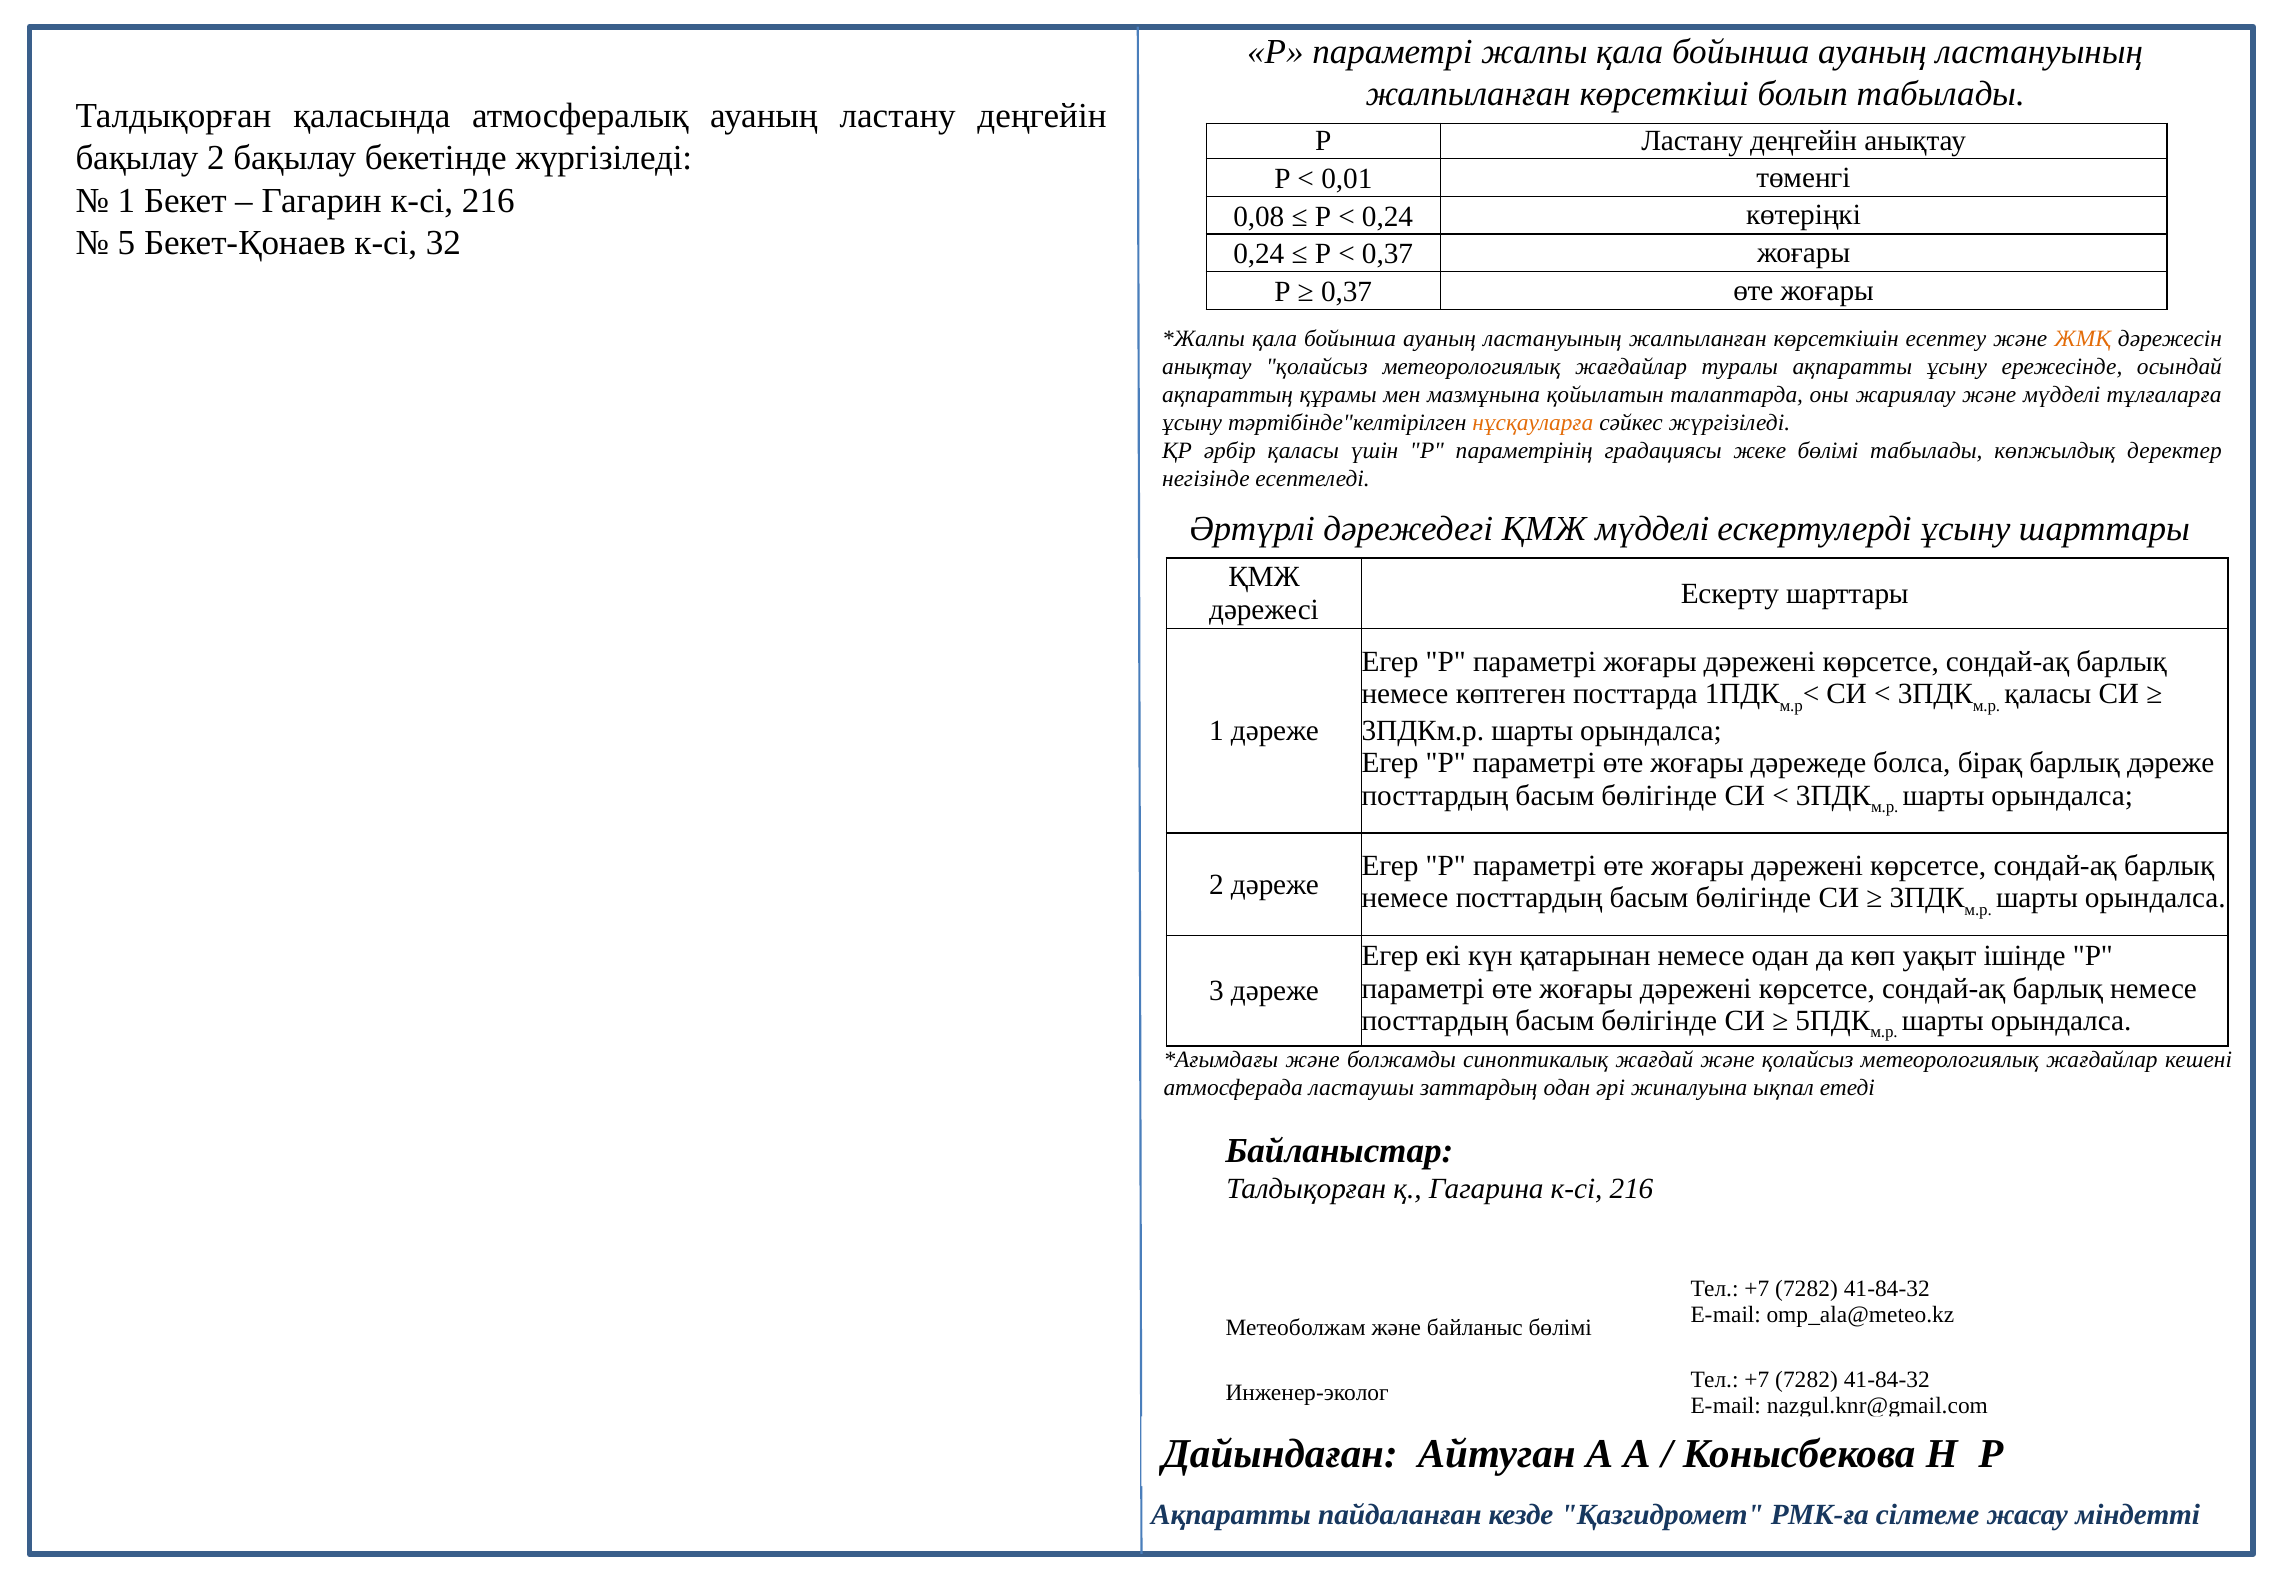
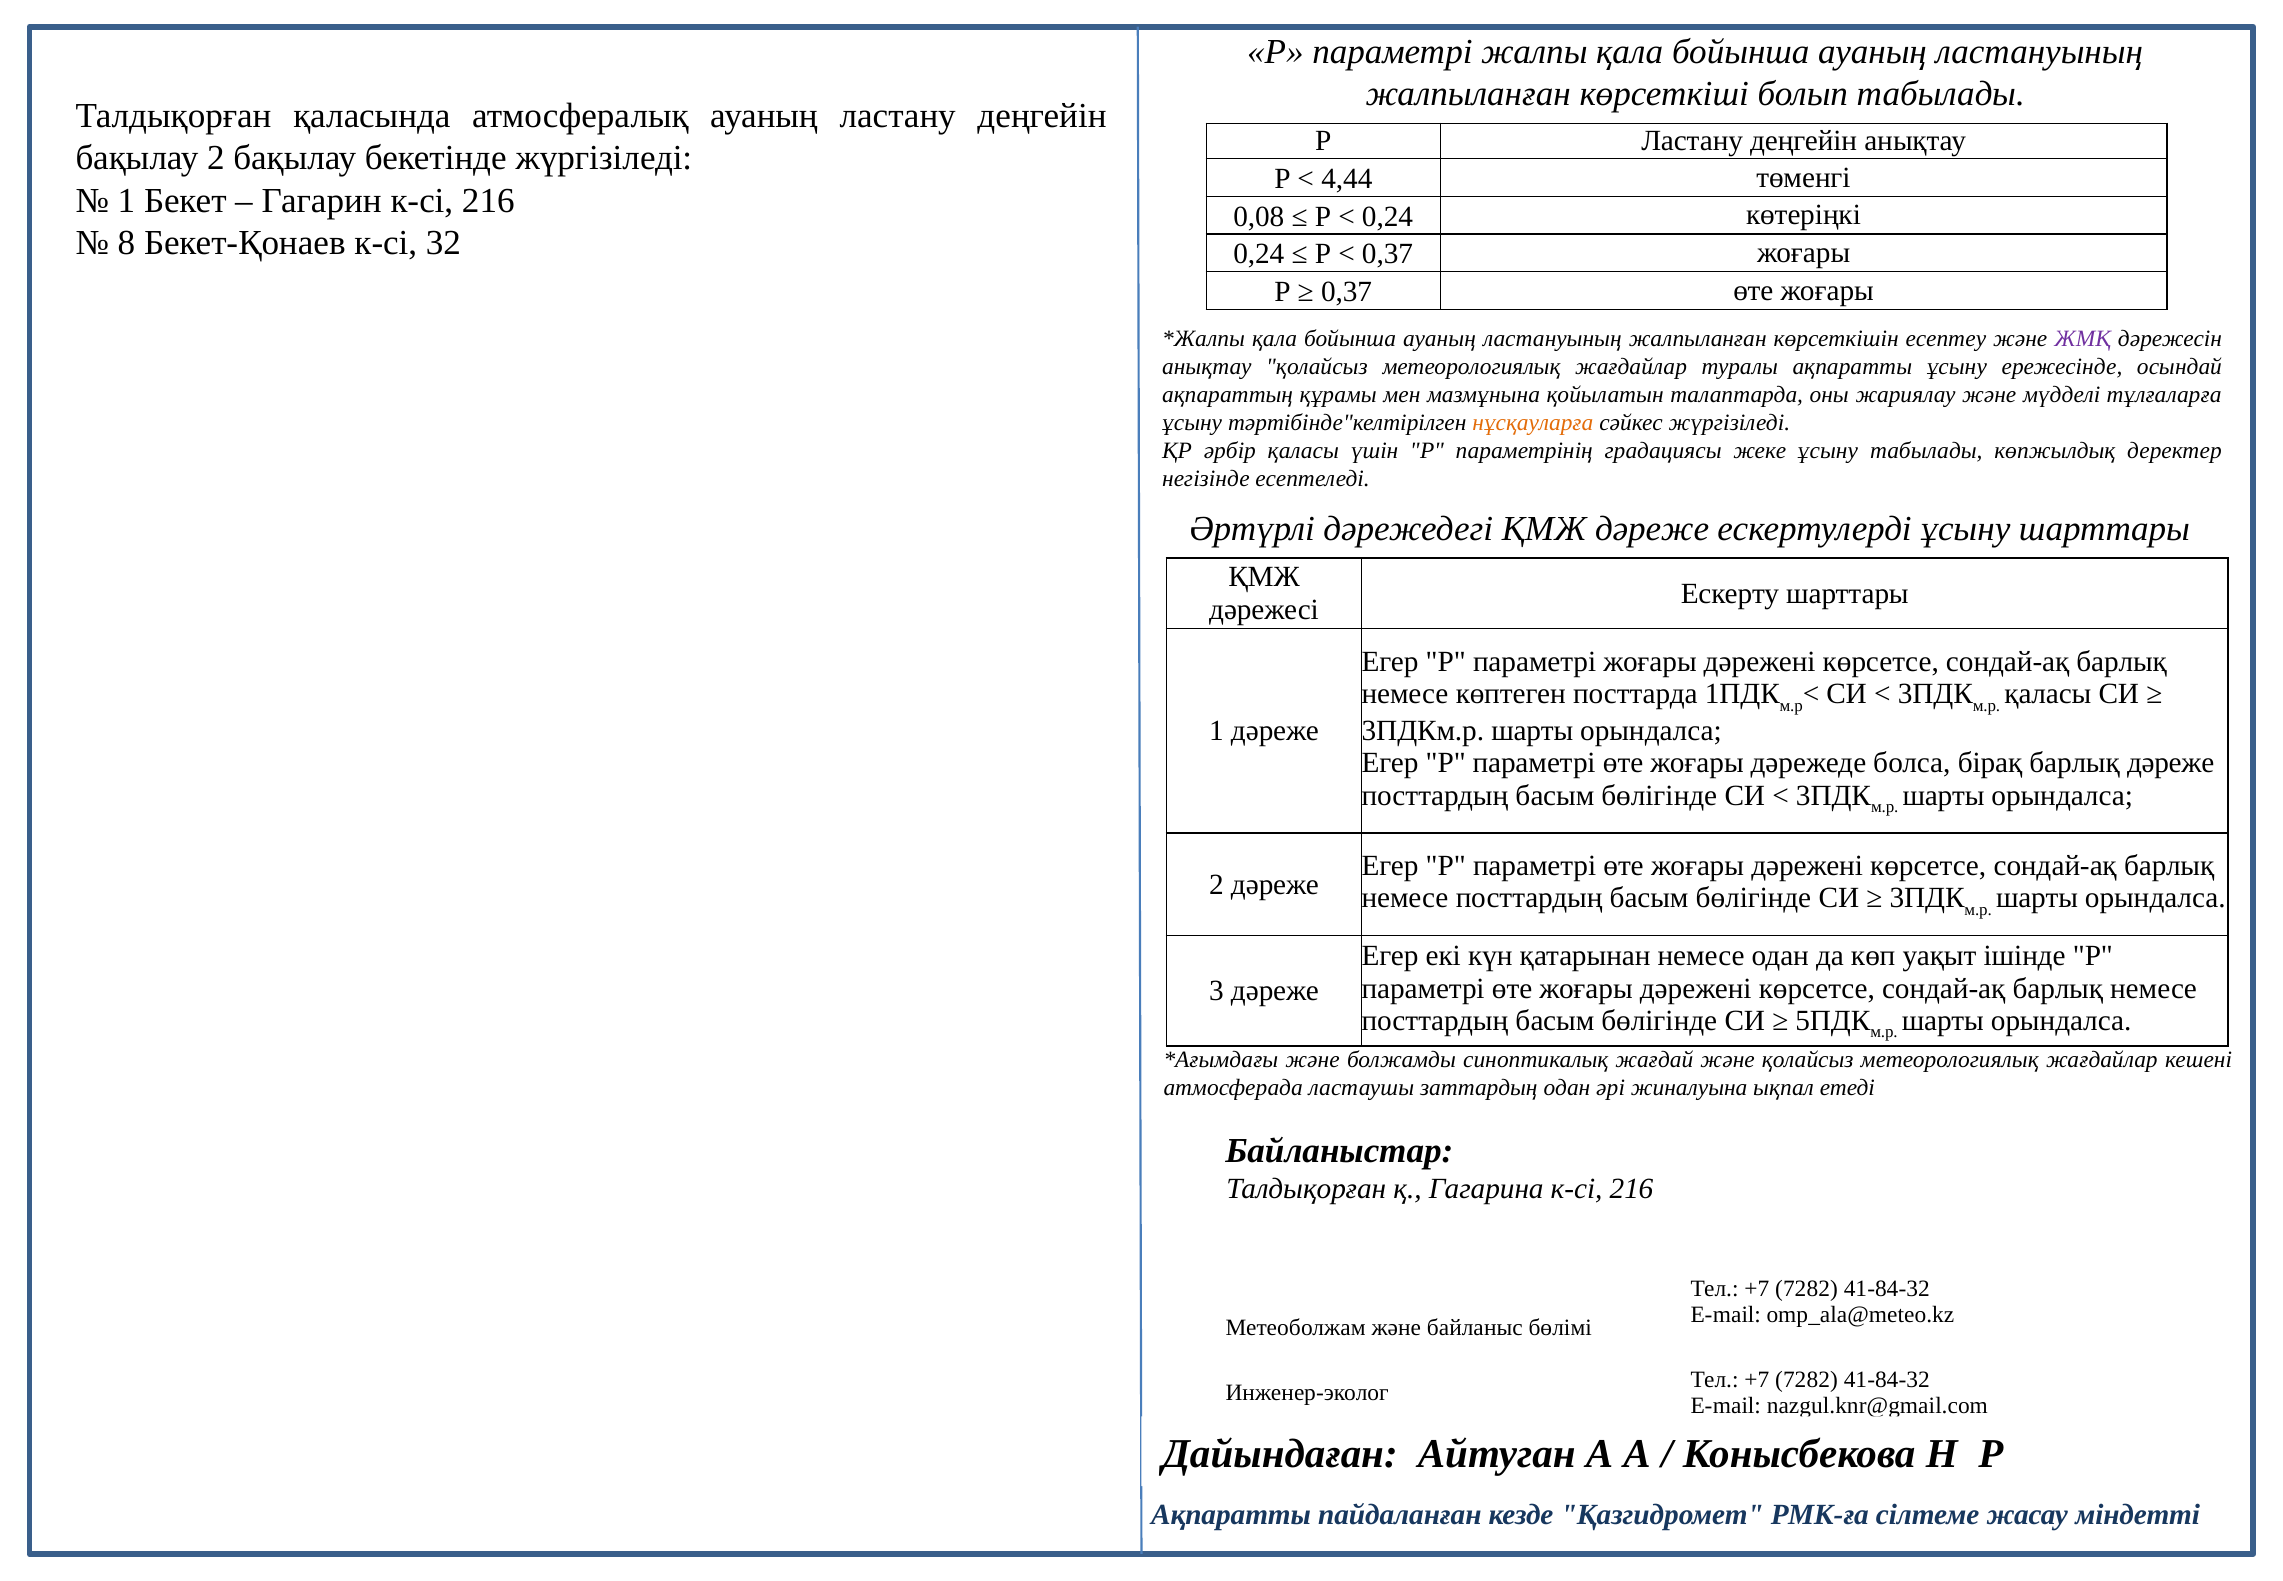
0,01: 0,01 -> 4,44
5: 5 -> 8
ЖМҚ colour: orange -> purple
жеке бөлімі: бөлімі -> ұсыну
ҚМЖ мүдделі: мүдделі -> дәреже
